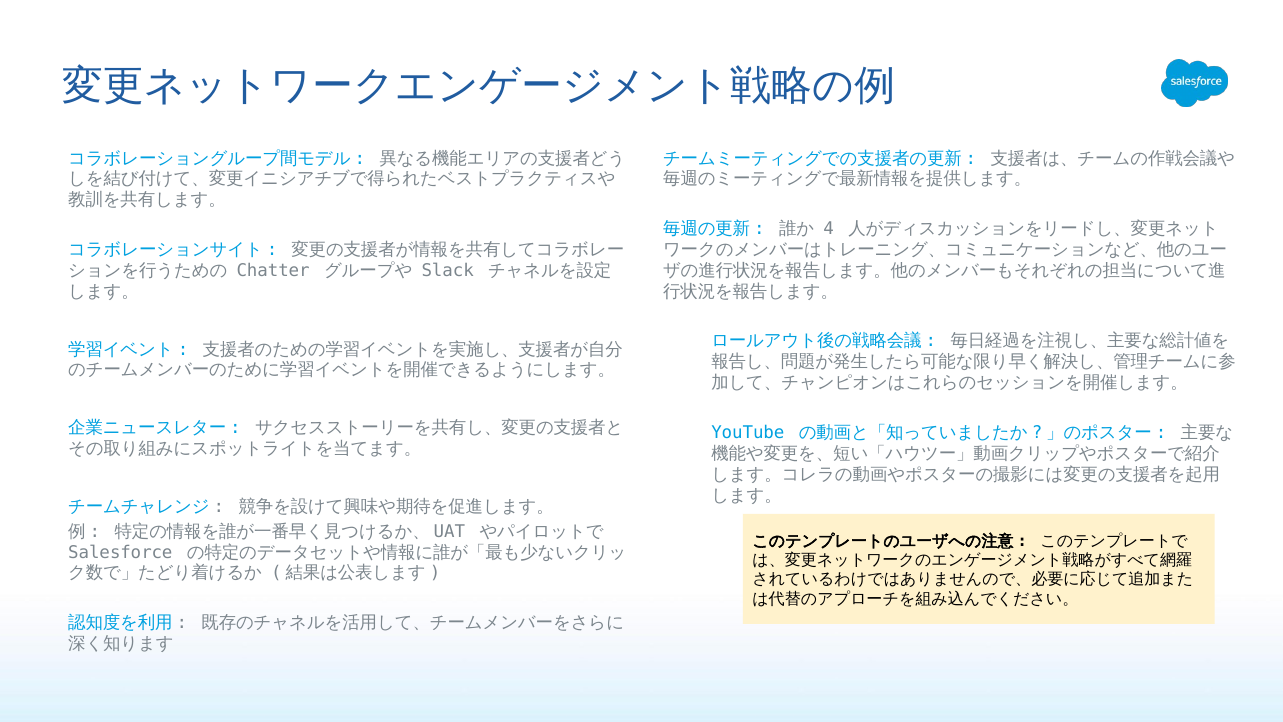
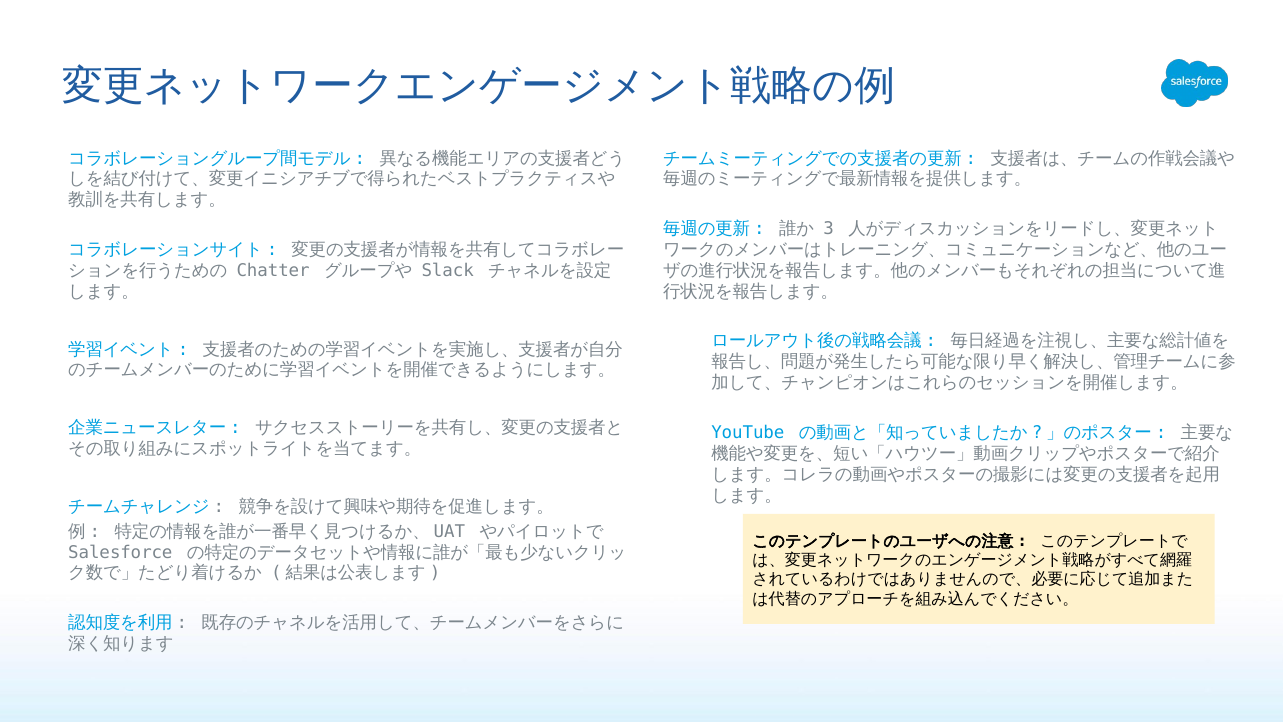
4: 4 -> 3
